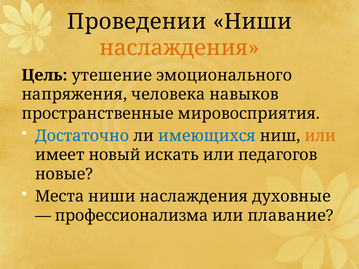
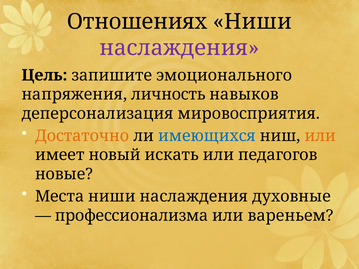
Проведении: Проведении -> Отношениях
наслаждения at (179, 48) colour: orange -> purple
утешение: утешение -> запишите
человека: человека -> личность
пространственные: пространственные -> деперсонализация
Достаточно colour: blue -> orange
плавание: плавание -> вареньем
